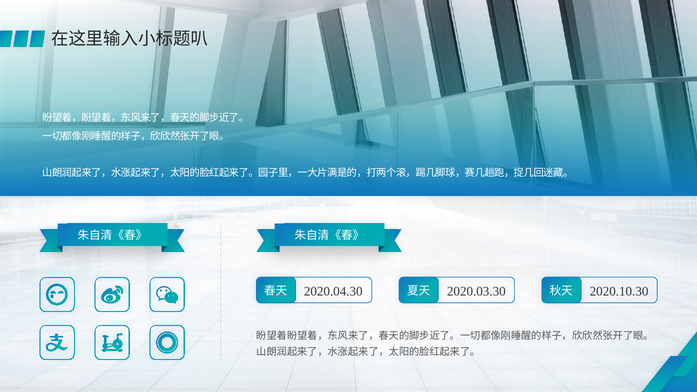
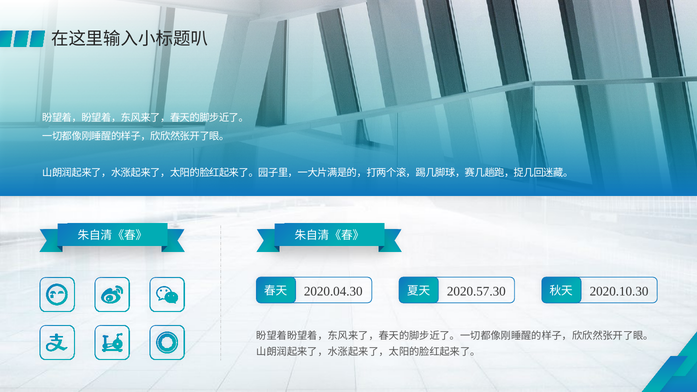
2020.03.30: 2020.03.30 -> 2020.57.30
